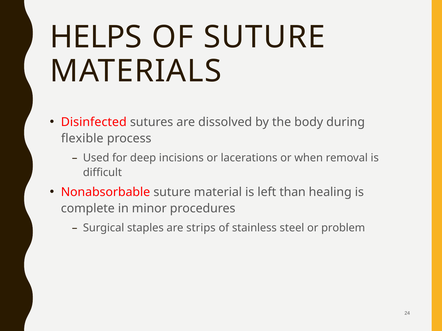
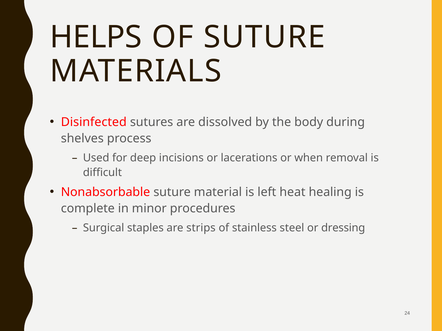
flexible: flexible -> shelves
than: than -> heat
problem: problem -> dressing
